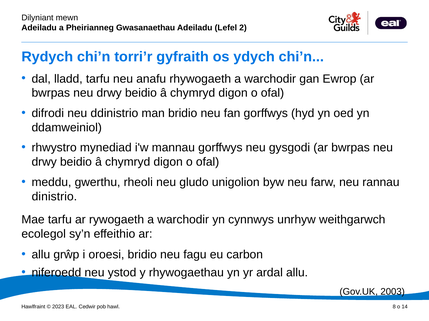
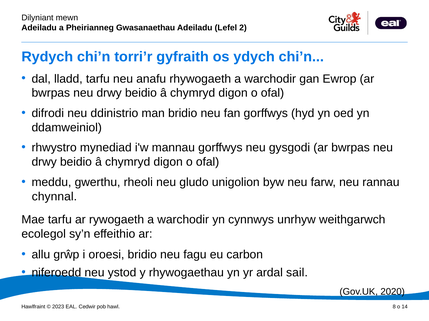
dinistrio: dinistrio -> chynnal
ardal allu: allu -> sail
2003: 2003 -> 2020
